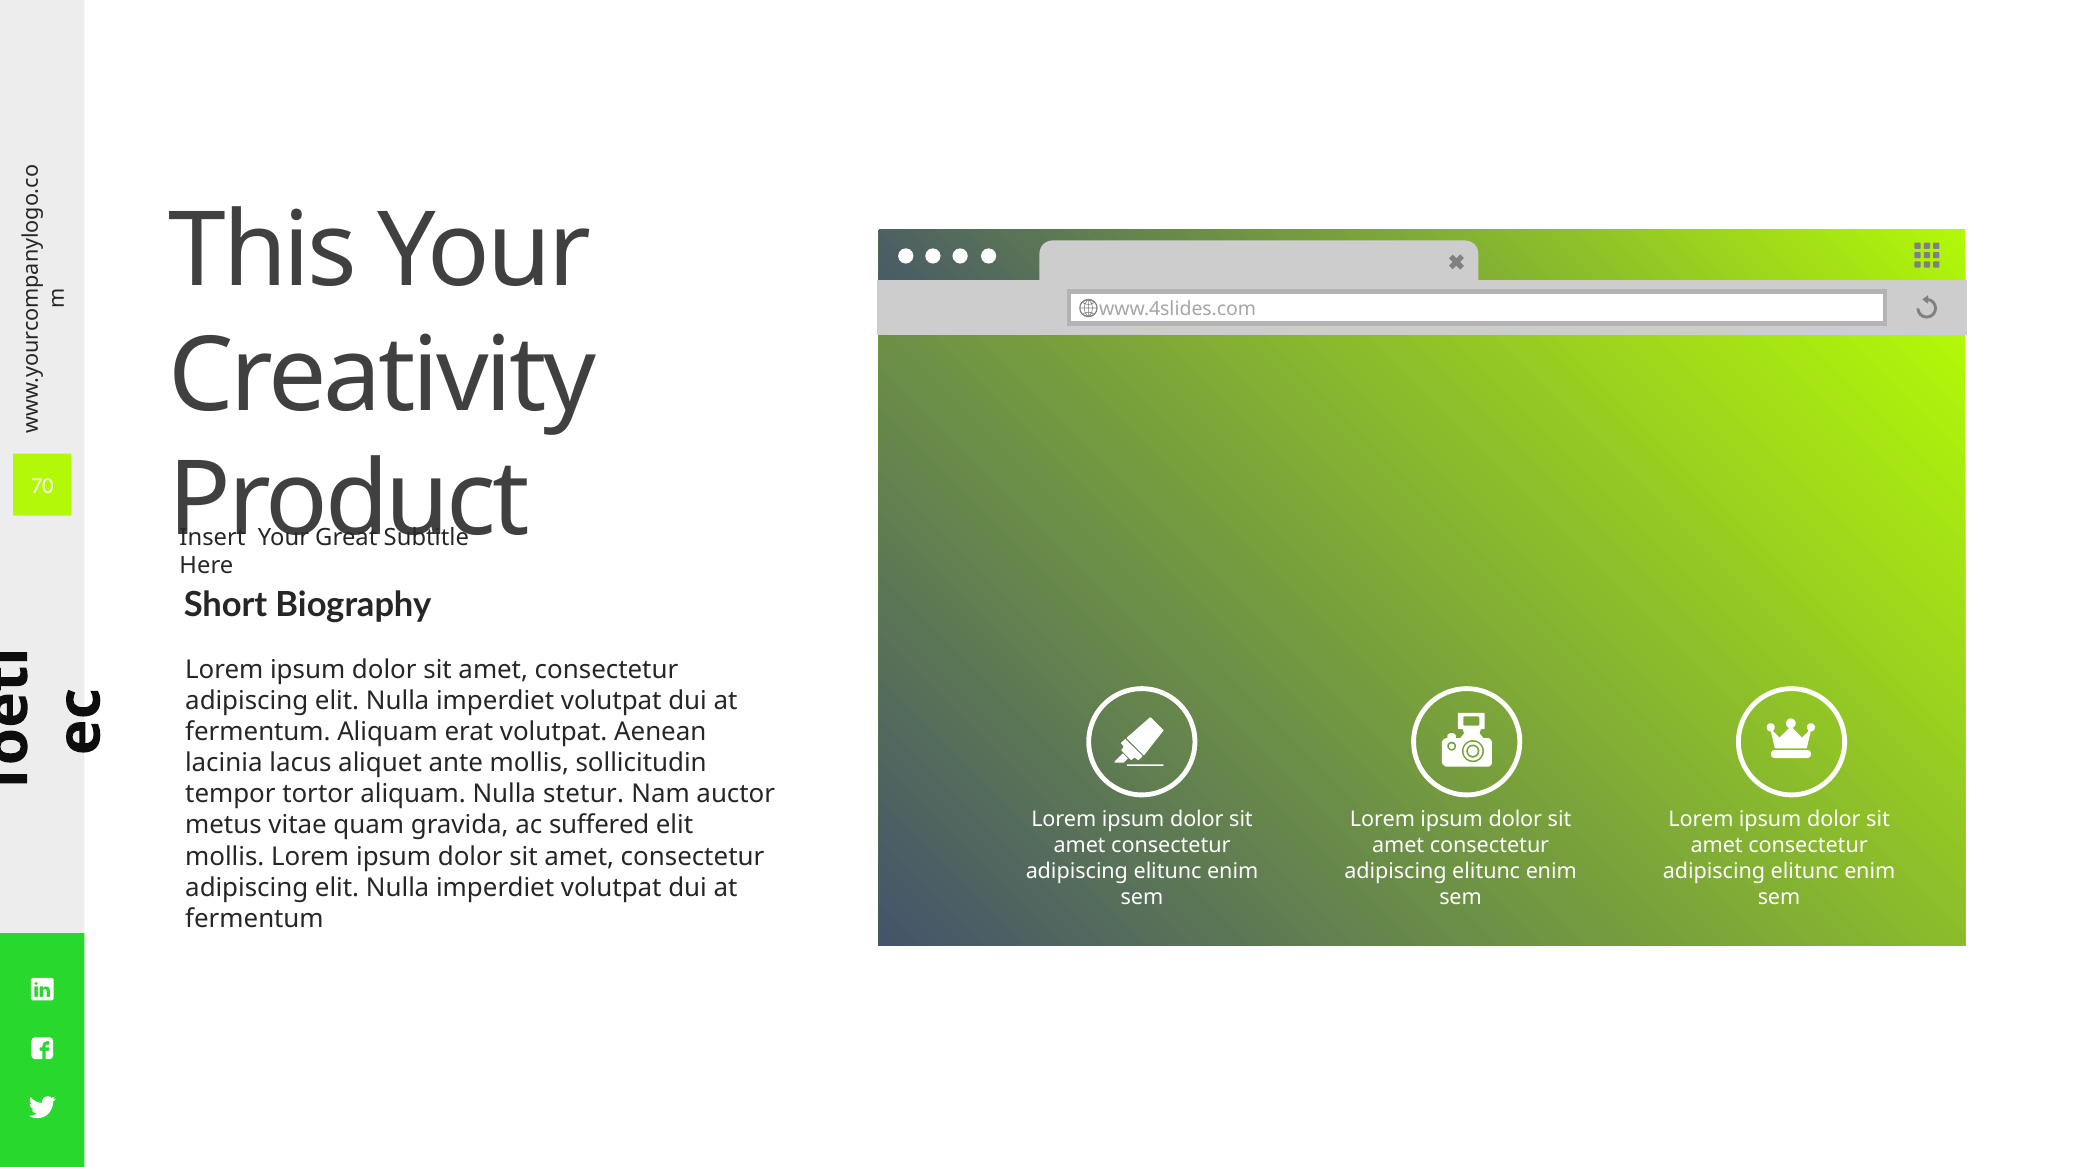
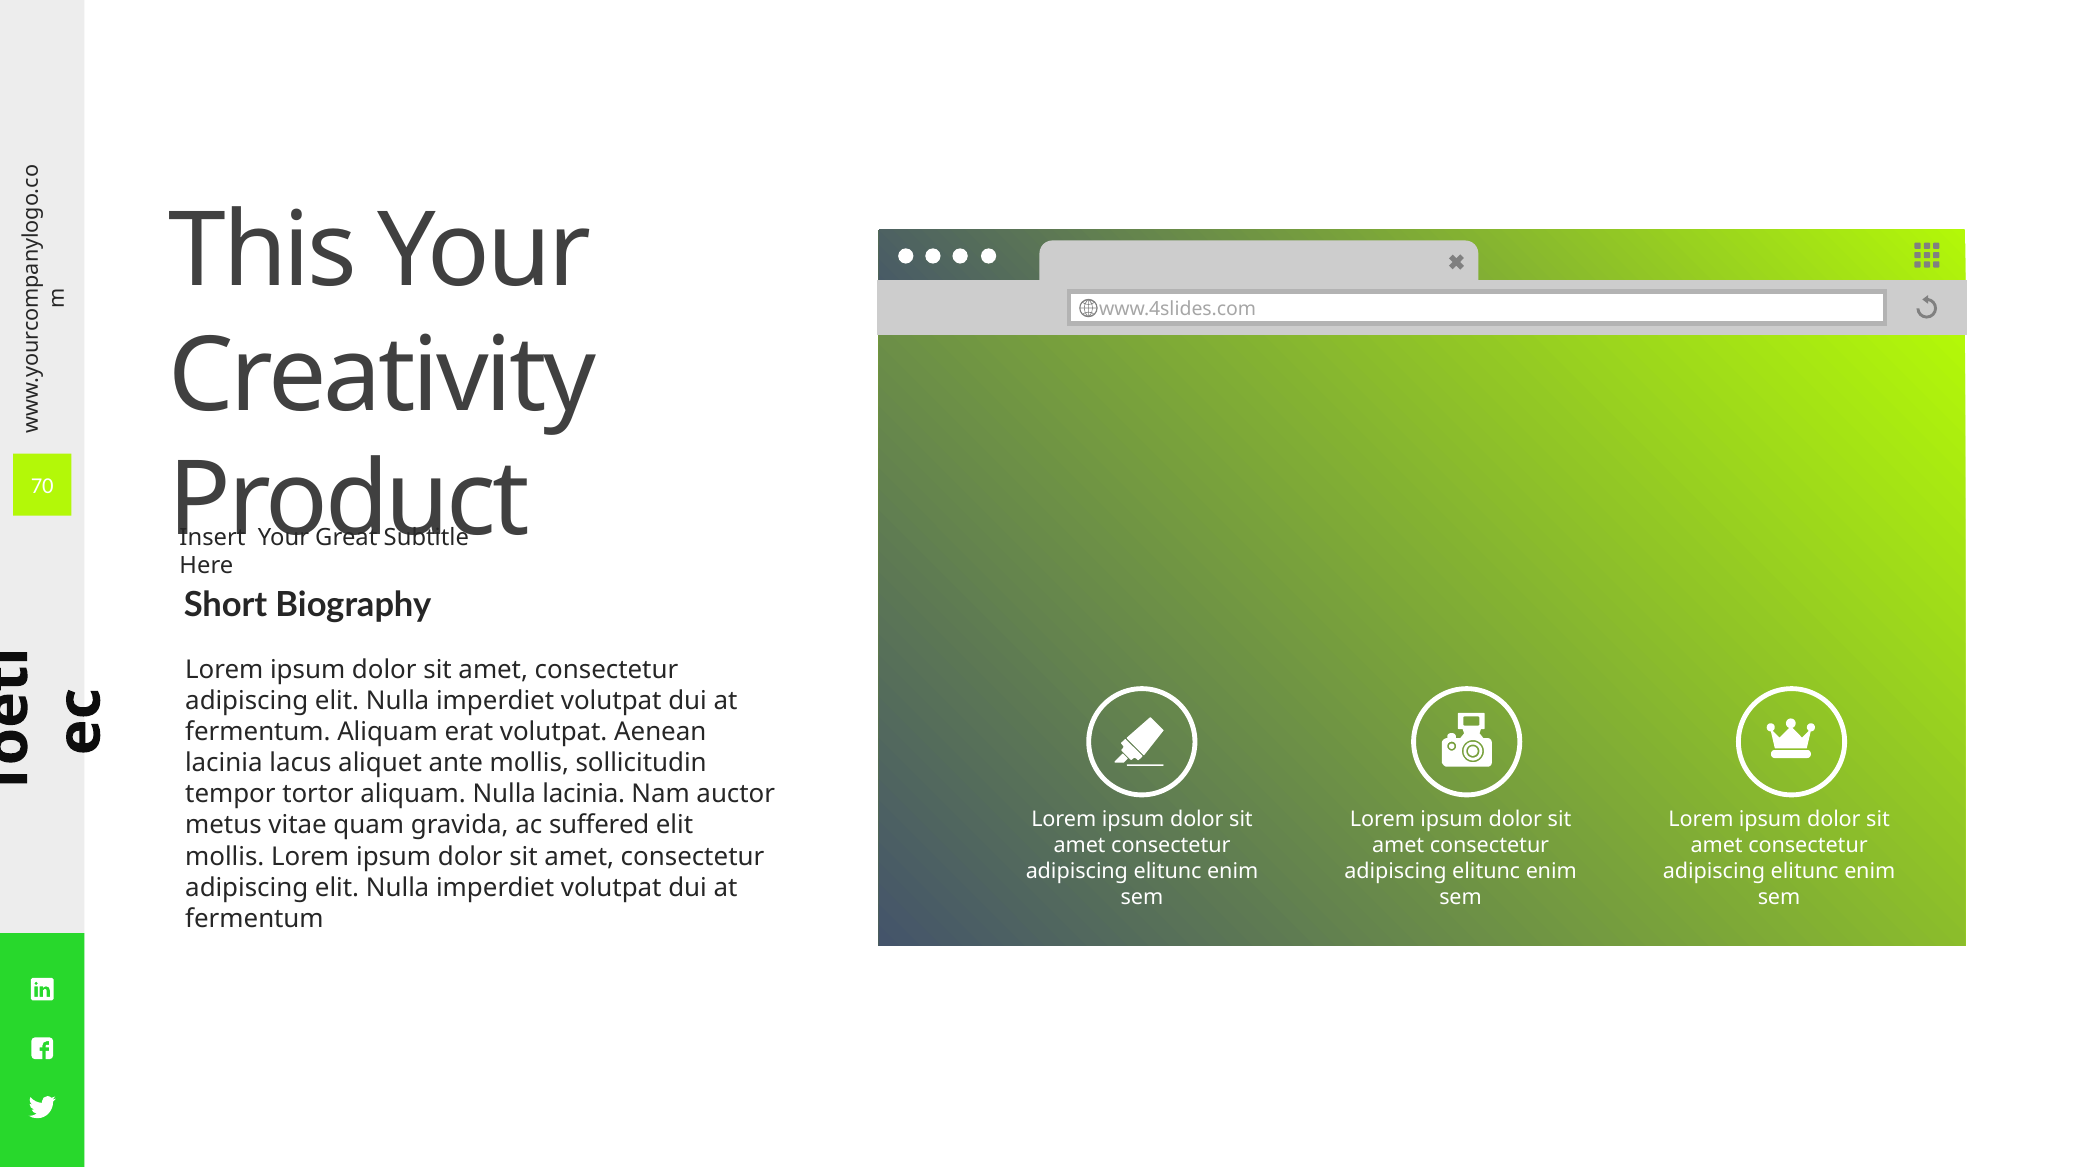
Nulla stetur: stetur -> lacinia
